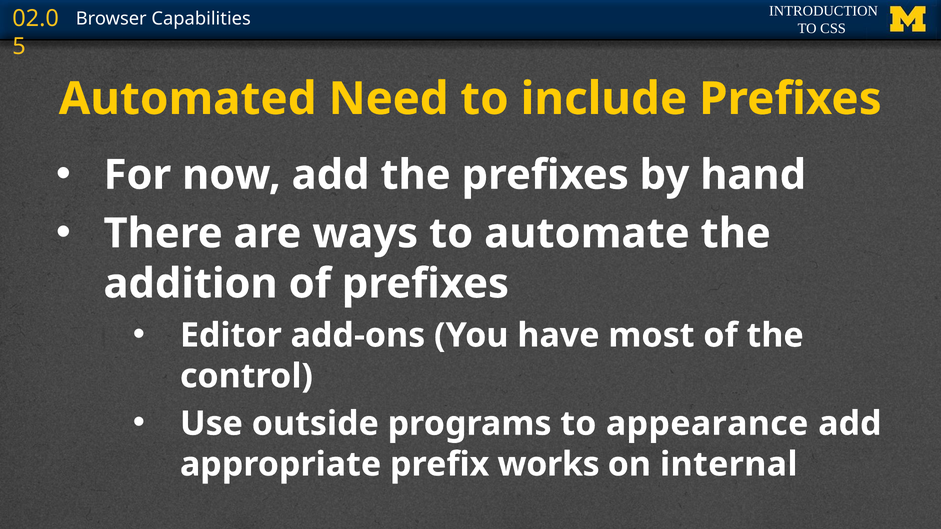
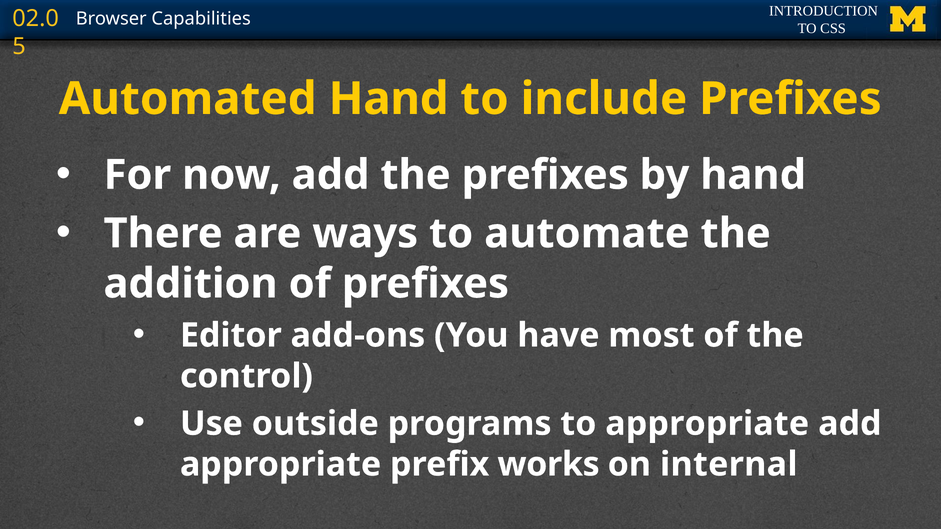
Automated Need: Need -> Hand
to appearance: appearance -> appropriate
